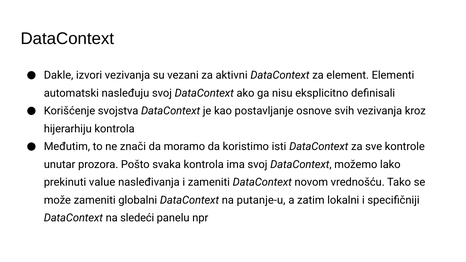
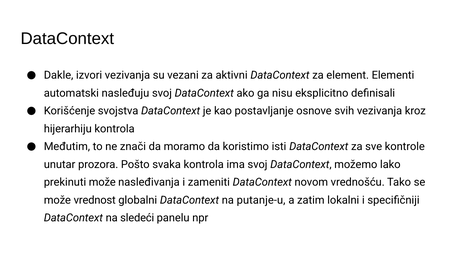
prekinuti value: value -> može
može zameniti: zameniti -> vrednost
